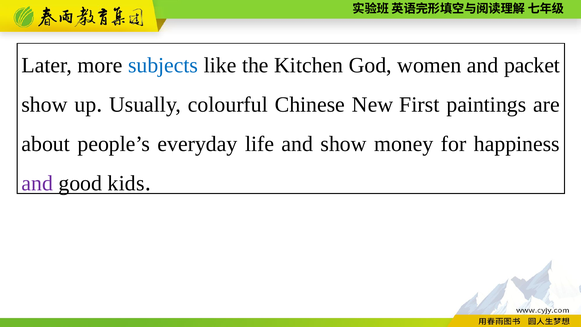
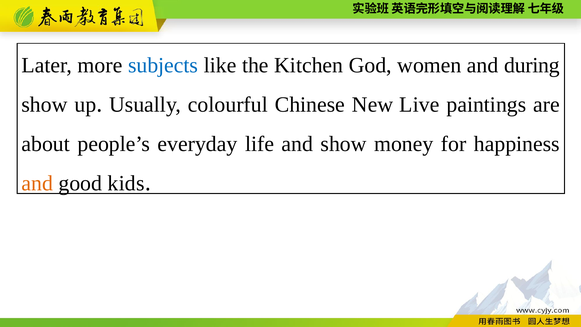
packet: packet -> during
First: First -> Live
and at (37, 183) colour: purple -> orange
